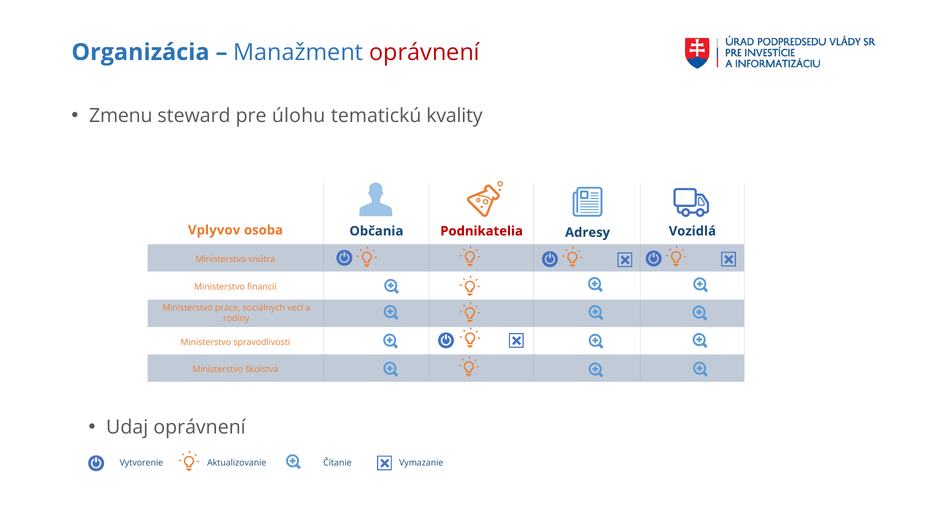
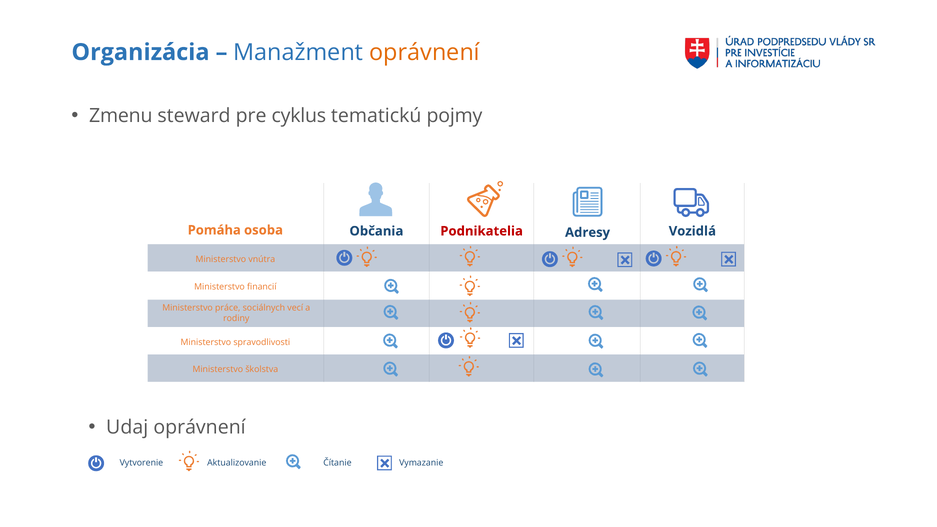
oprávnení at (425, 52) colour: red -> orange
úlohu: úlohu -> cyklus
kvality: kvality -> pojmy
Vplyvov: Vplyvov -> Pomáha
